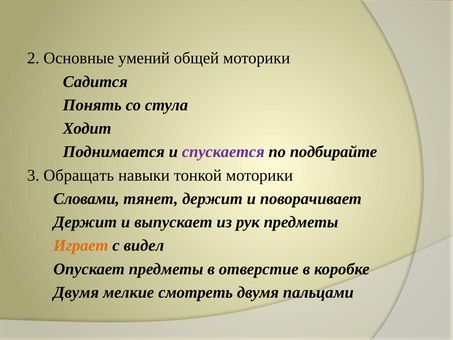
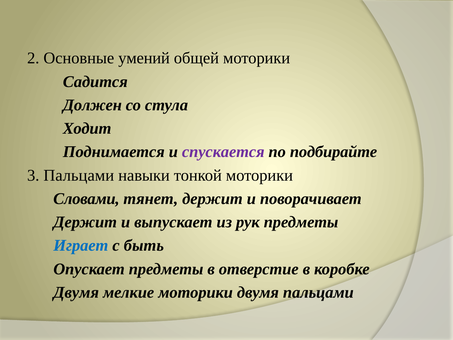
Понять: Понять -> Должен
3 Обращать: Обращать -> Пальцами
Играет colour: orange -> blue
видел: видел -> быть
мелкие смотреть: смотреть -> моторики
